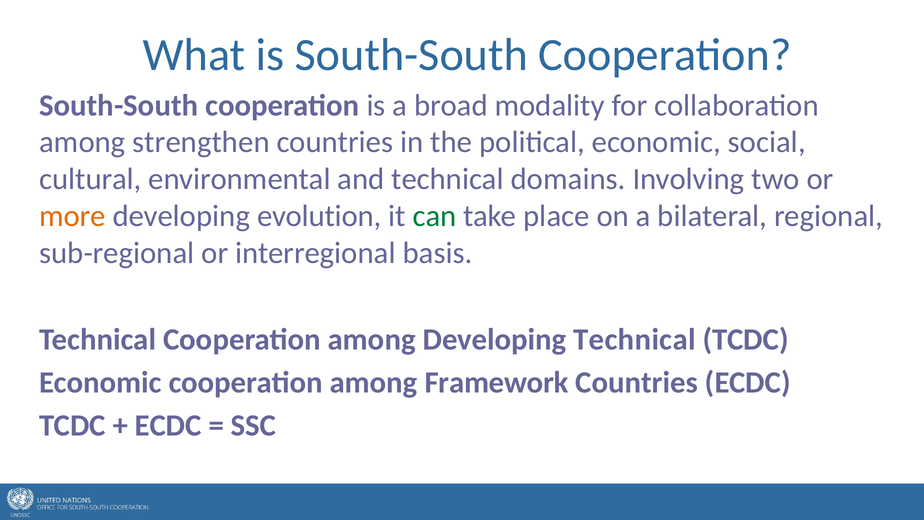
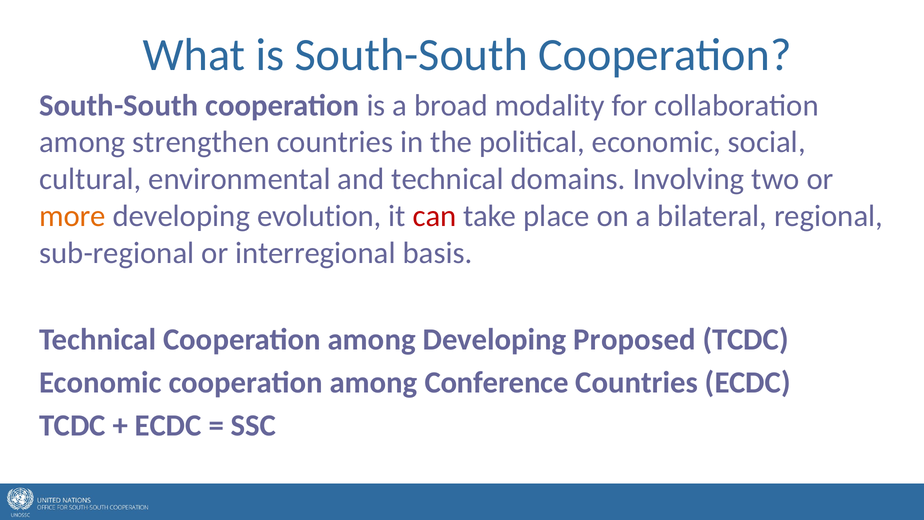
can colour: green -> red
Developing Technical: Technical -> Proposed
Framework: Framework -> Conference
